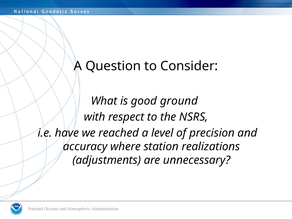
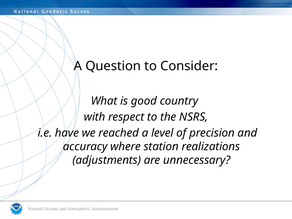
ground: ground -> country
